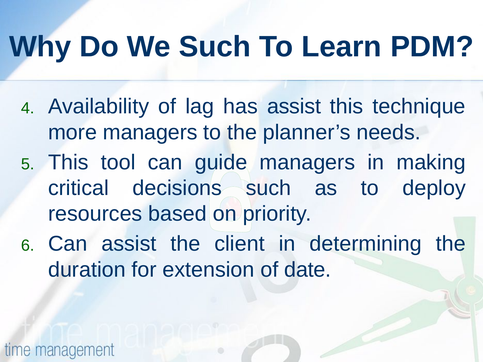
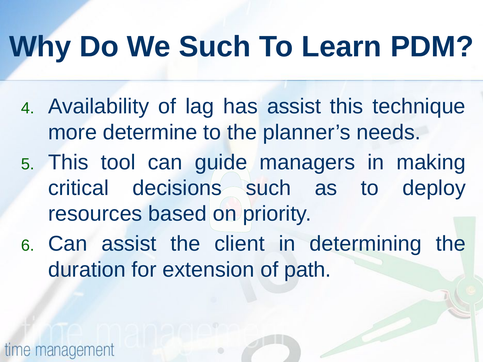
more managers: managers -> determine
date: date -> path
